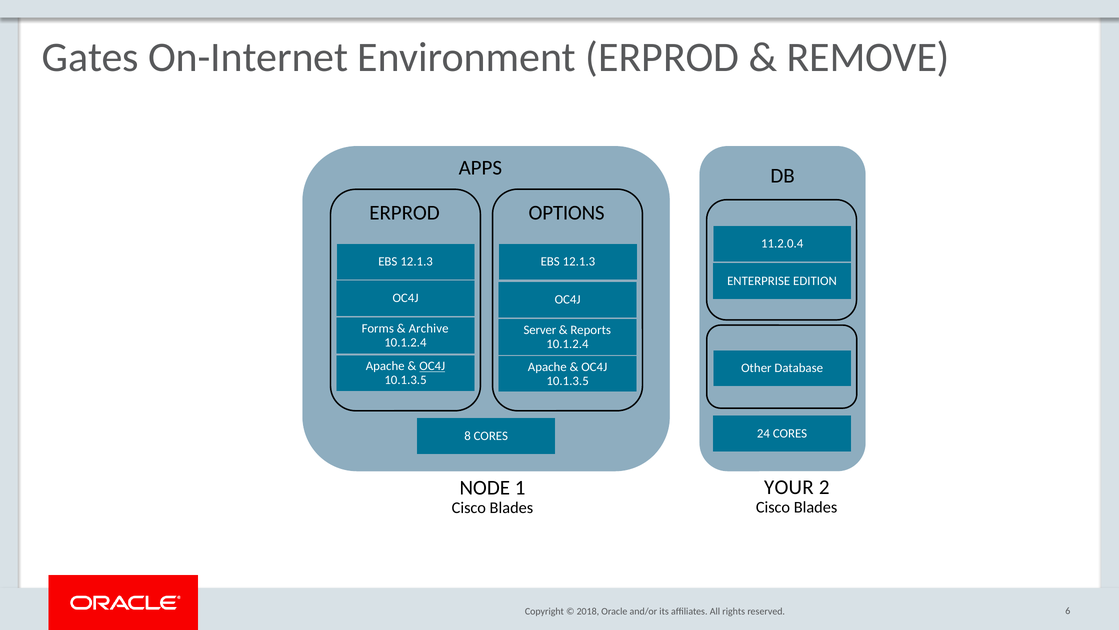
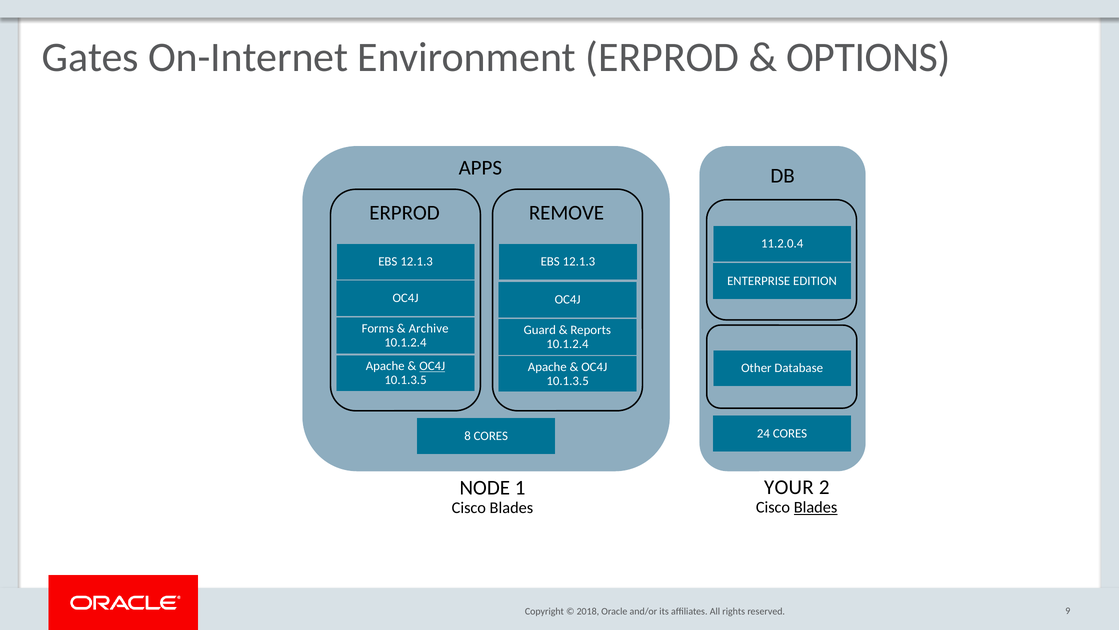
REMOVE: REMOVE -> OPTIONS
OPTIONS: OPTIONS -> REMOVE
Server: Server -> Guard
Blades at (816, 507) underline: none -> present
6: 6 -> 9
